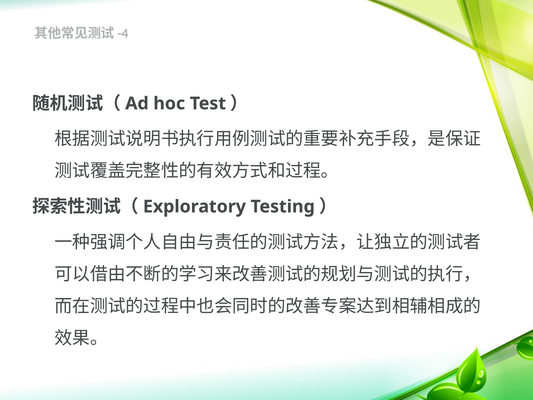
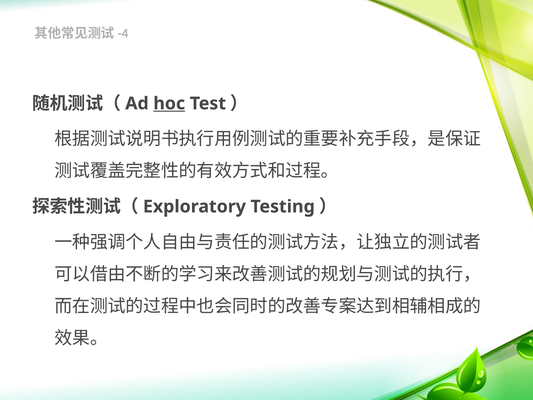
hoc underline: none -> present
